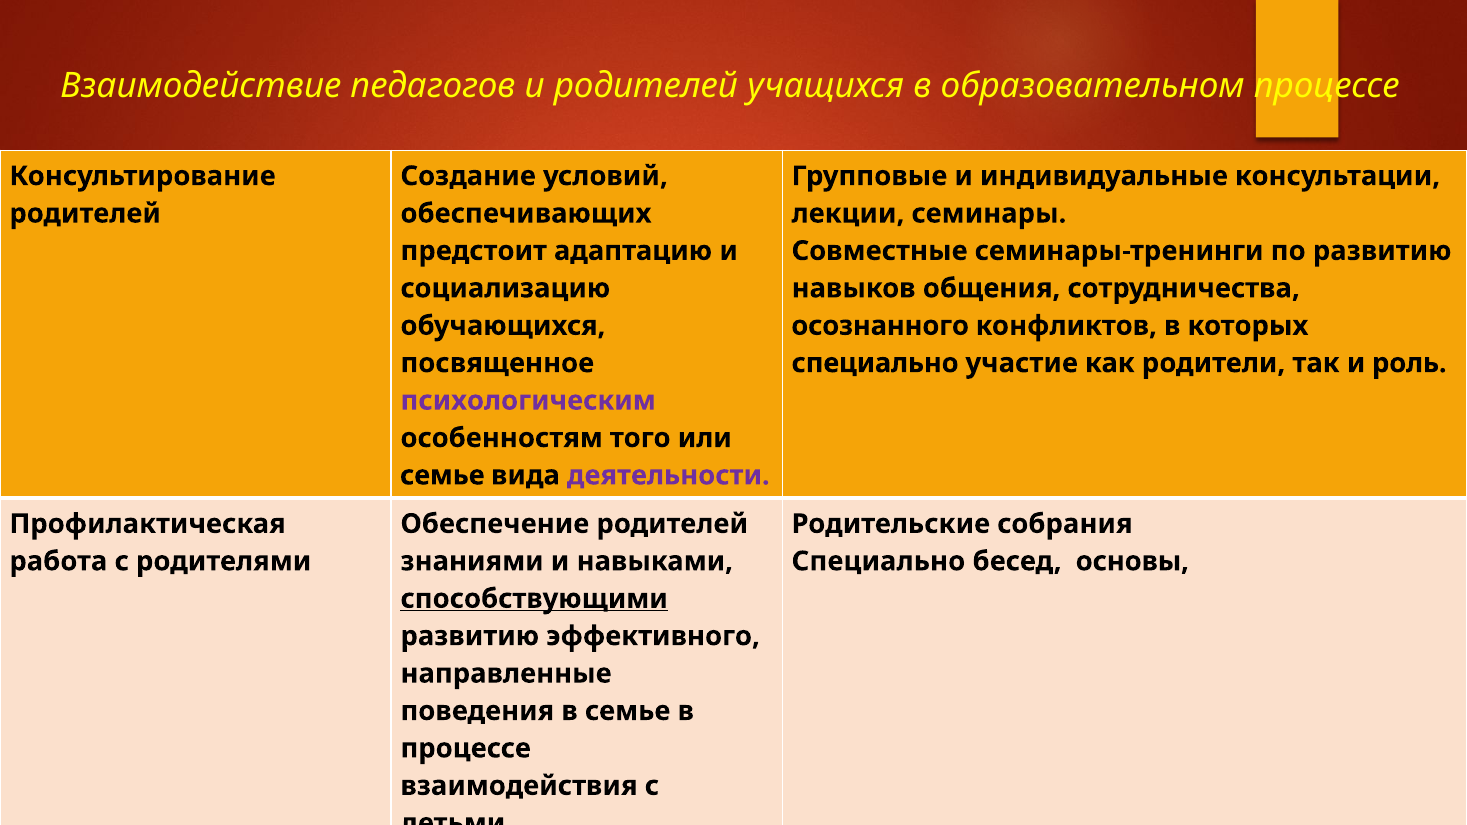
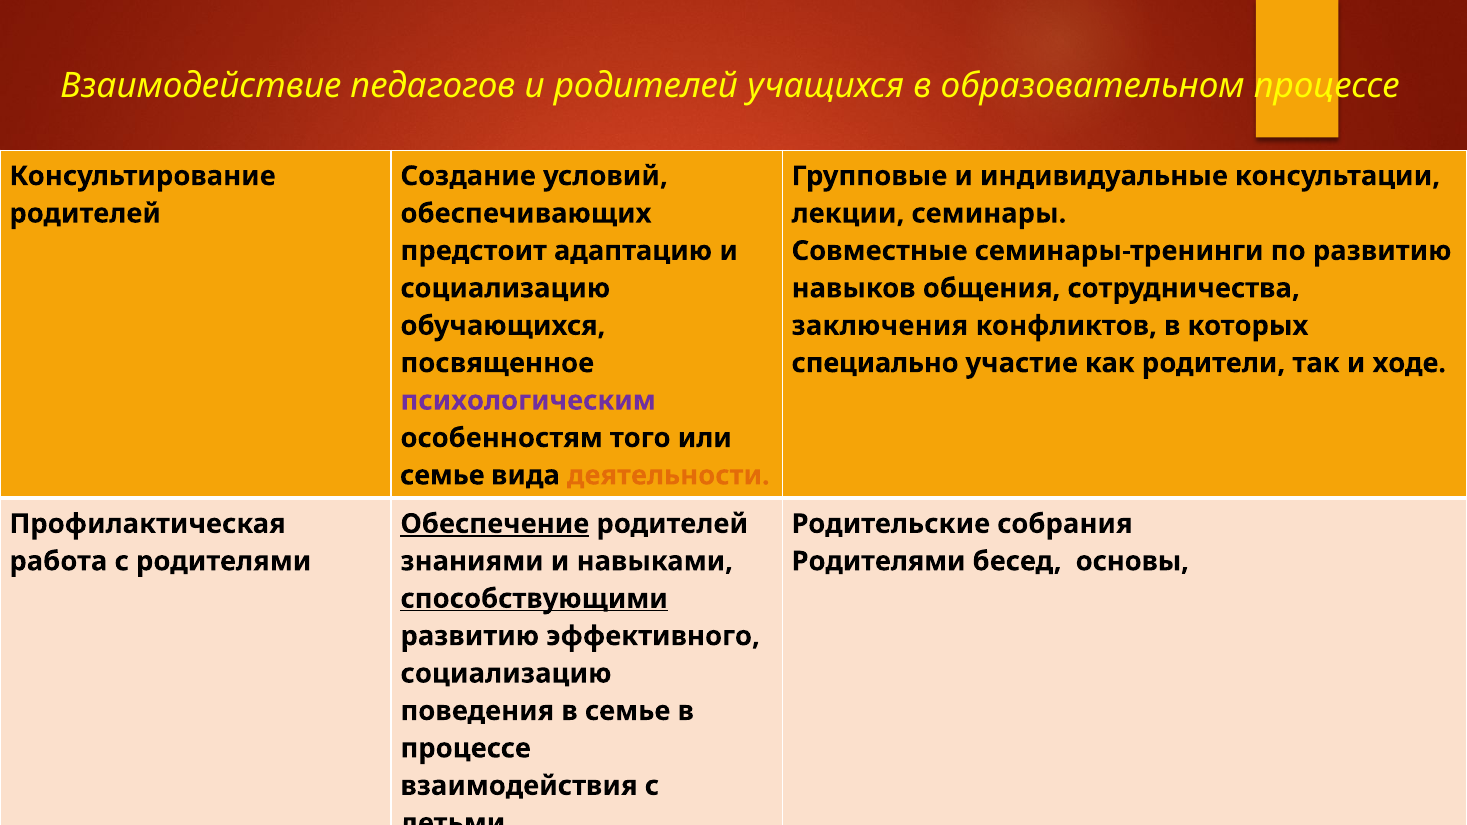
осознанного: осознанного -> заключения
роль: роль -> ходе
деятельности colour: purple -> orange
Обеспечение underline: none -> present
Специально at (878, 561): Специально -> Родителями
направленные at (506, 674): направленные -> социализацию
